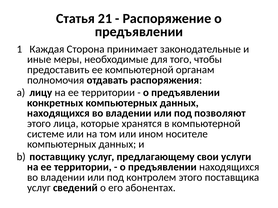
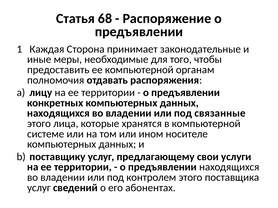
21: 21 -> 68
позволяют: позволяют -> связанные
